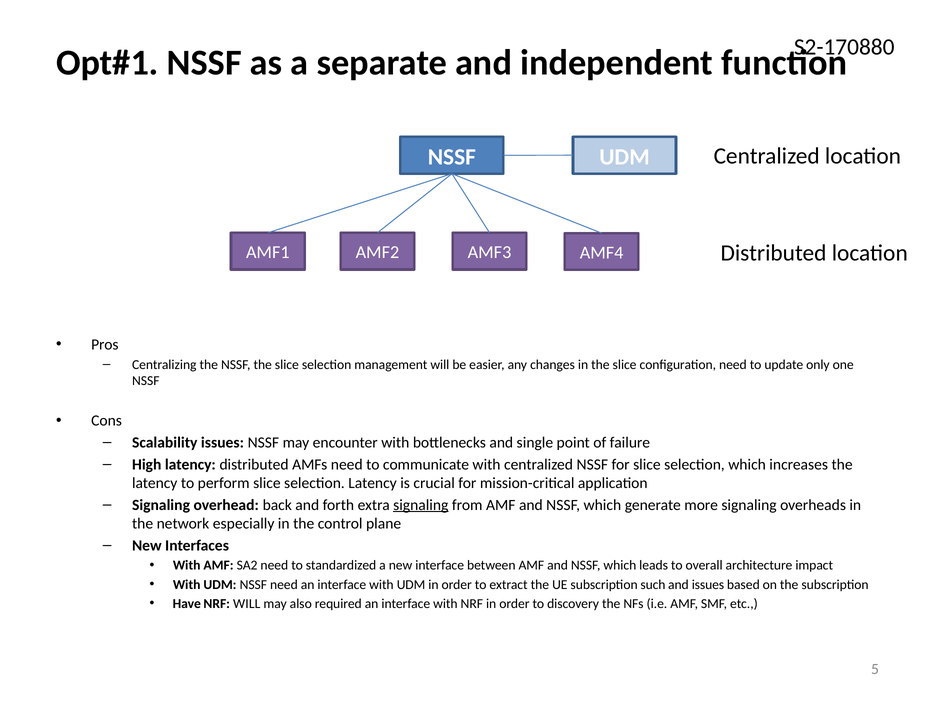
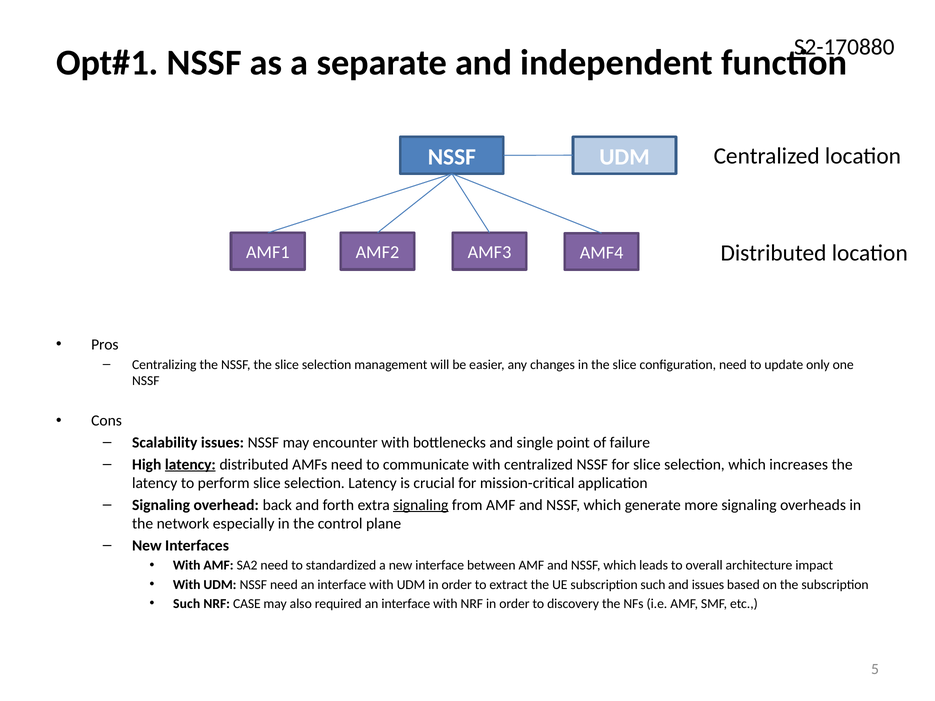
latency at (190, 465) underline: none -> present
Have at (187, 604): Have -> Such
NRF WILL: WILL -> CASE
